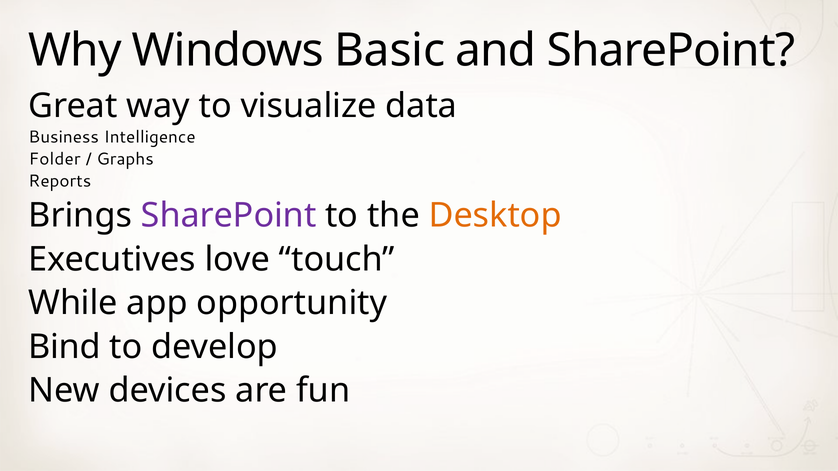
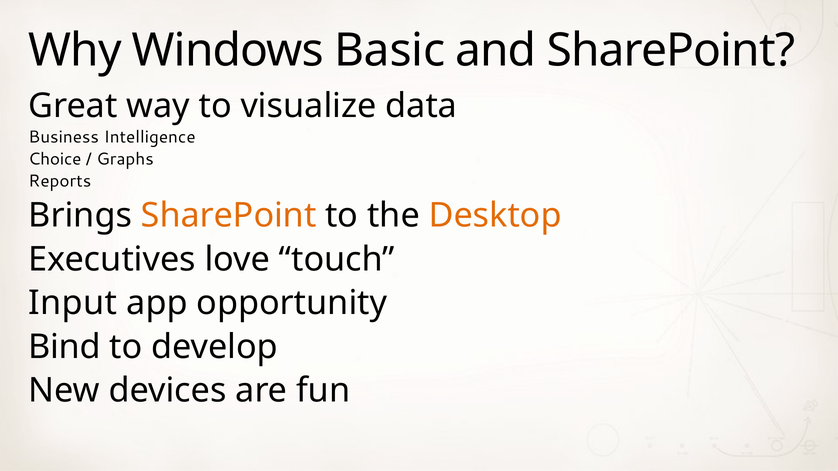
Folder: Folder -> Choice
SharePoint at (229, 216) colour: purple -> orange
While: While -> Input
